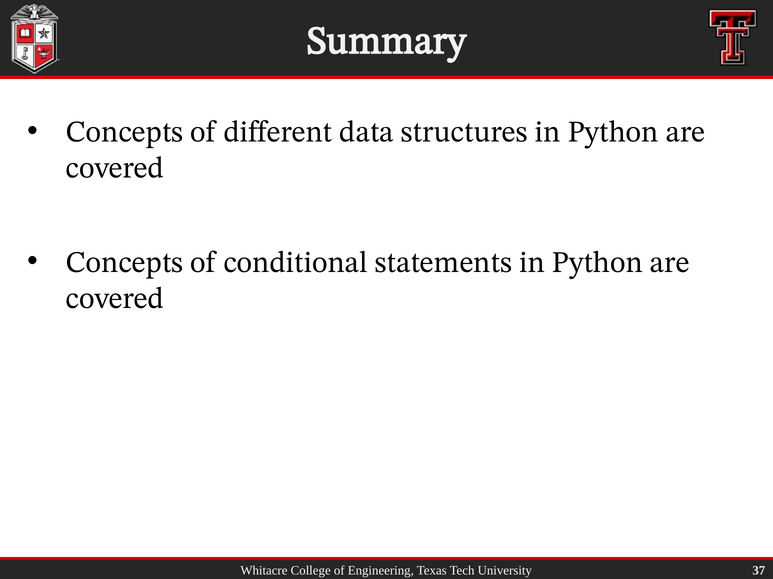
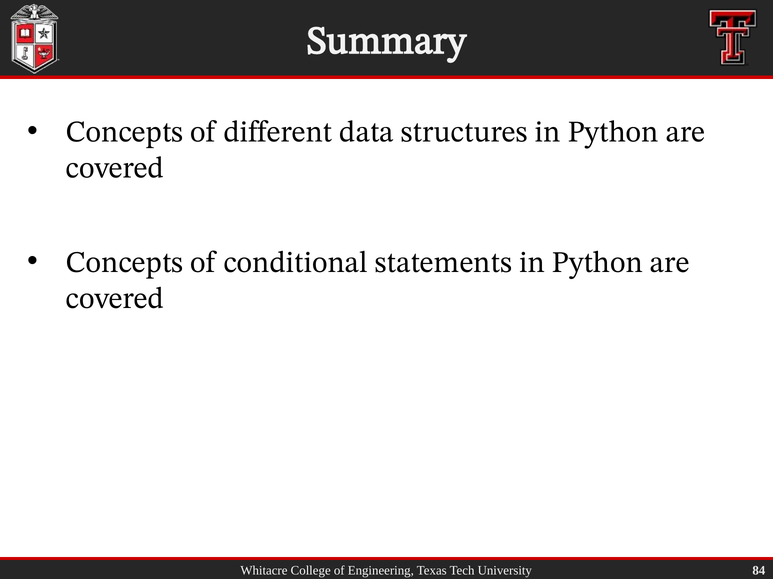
37: 37 -> 84
